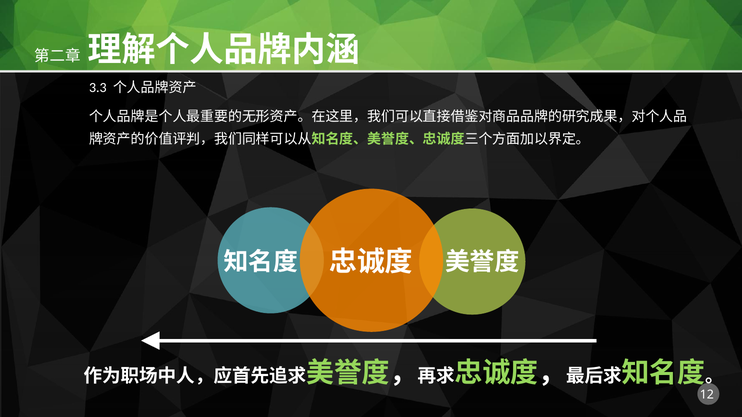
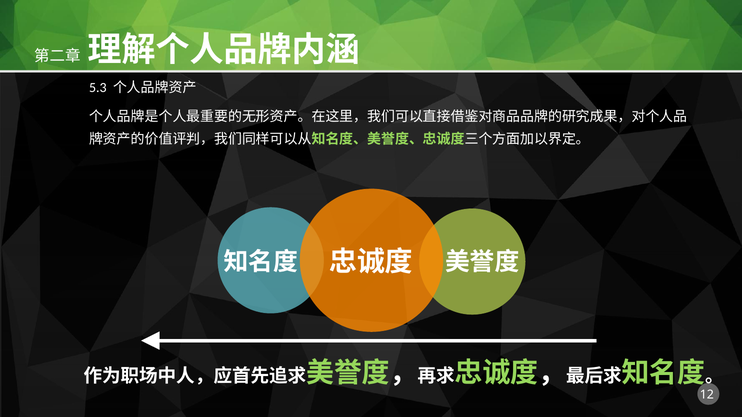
3.3: 3.3 -> 5.3
